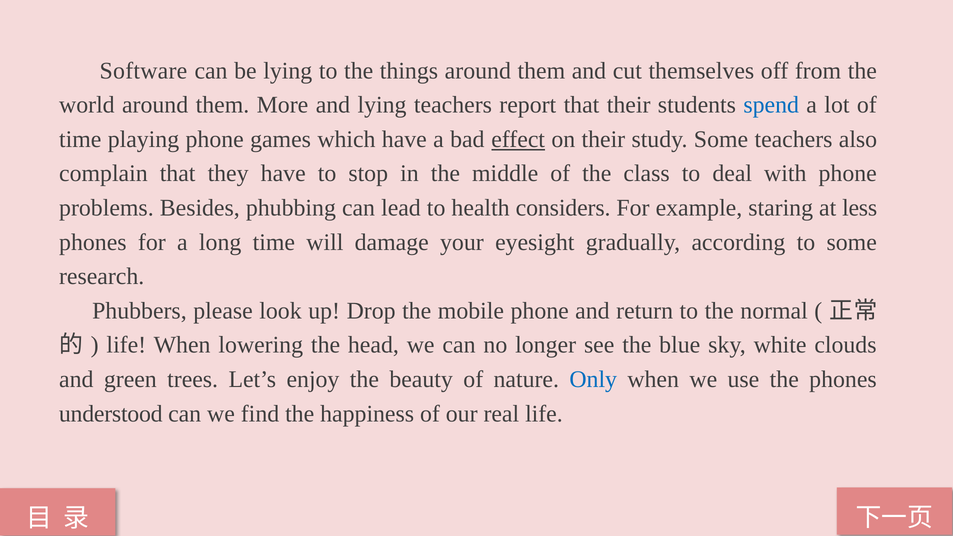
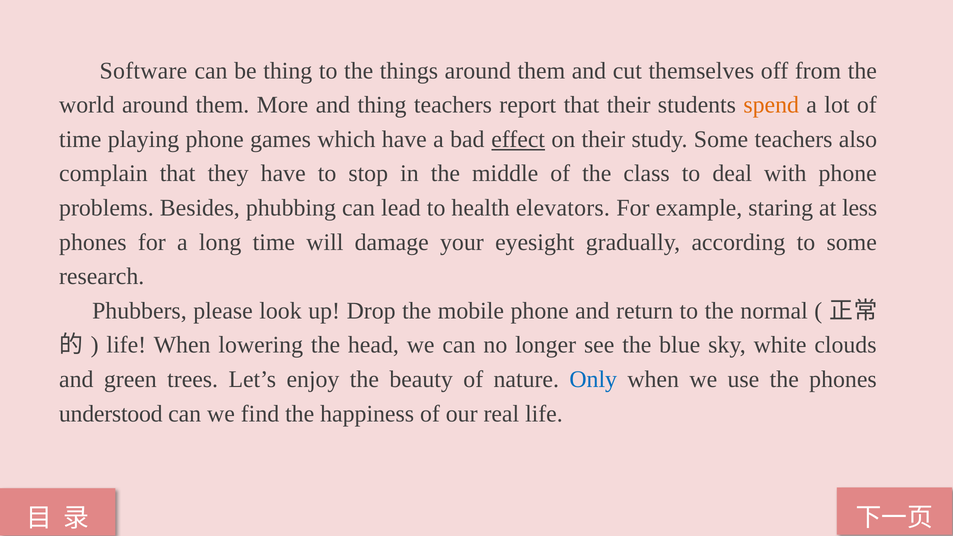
be lying: lying -> thing
and lying: lying -> thing
spend colour: blue -> orange
considers: considers -> elevators
